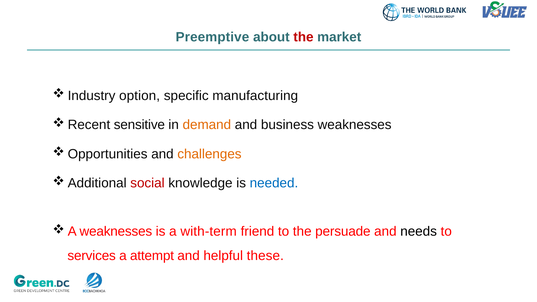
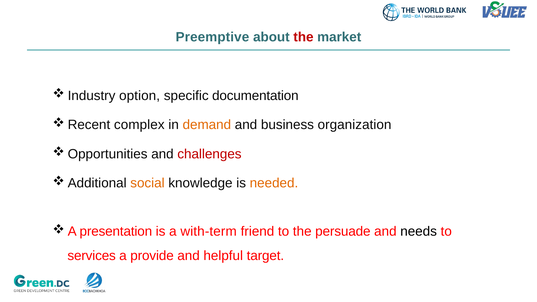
manufacturing: manufacturing -> documentation
sensitive: sensitive -> complex
business weaknesses: weaknesses -> organization
challenges colour: orange -> red
social colour: red -> orange
needed colour: blue -> orange
weaknesses at (116, 232): weaknesses -> presentation
attempt: attempt -> provide
these: these -> target
